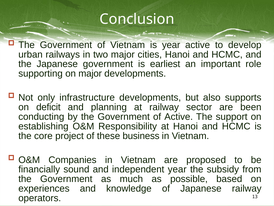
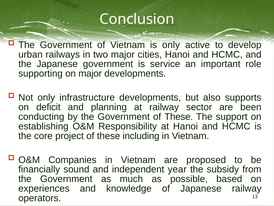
is year: year -> only
earliest: earliest -> service
Government of Active: Active -> These
business: business -> including
